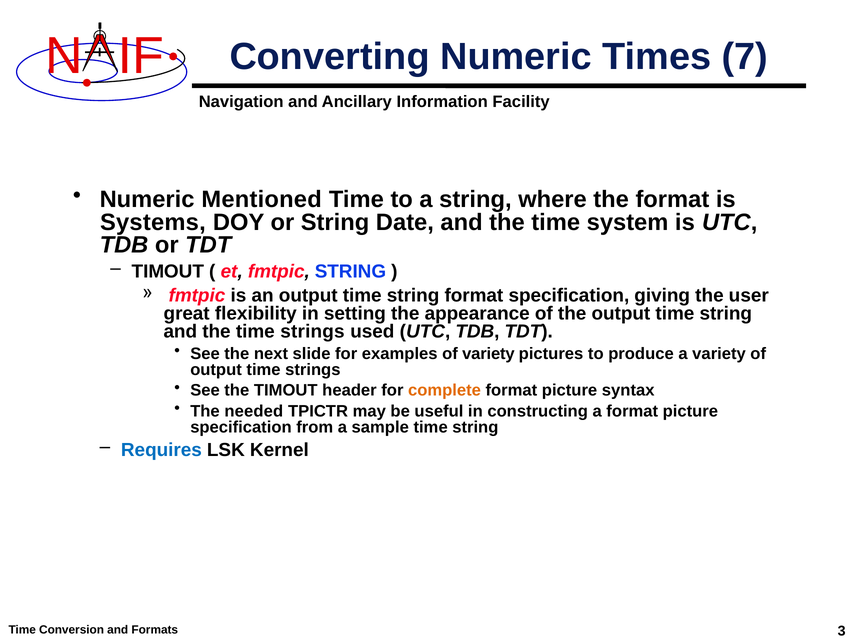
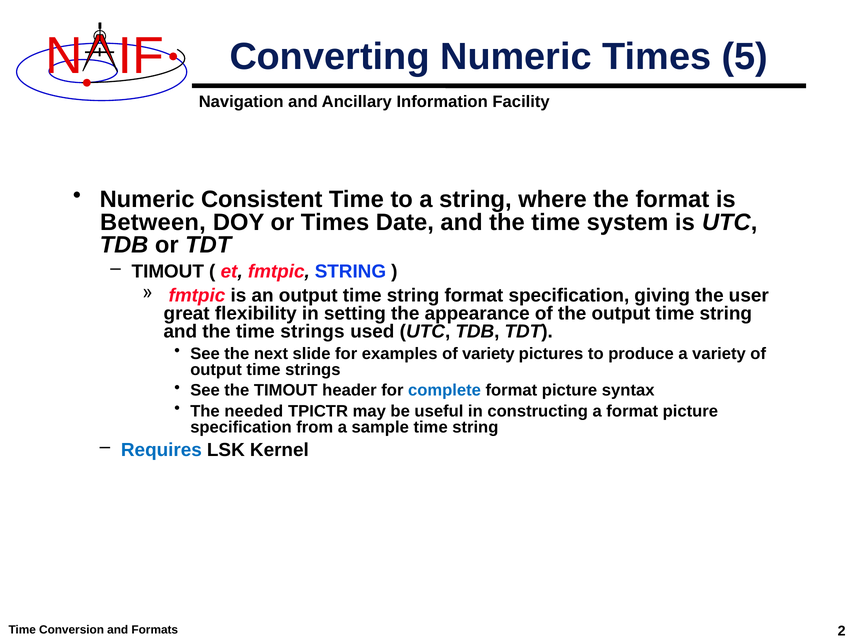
7: 7 -> 5
Mentioned: Mentioned -> Consistent
Systems: Systems -> Between
or String: String -> Times
complete colour: orange -> blue
3: 3 -> 2
